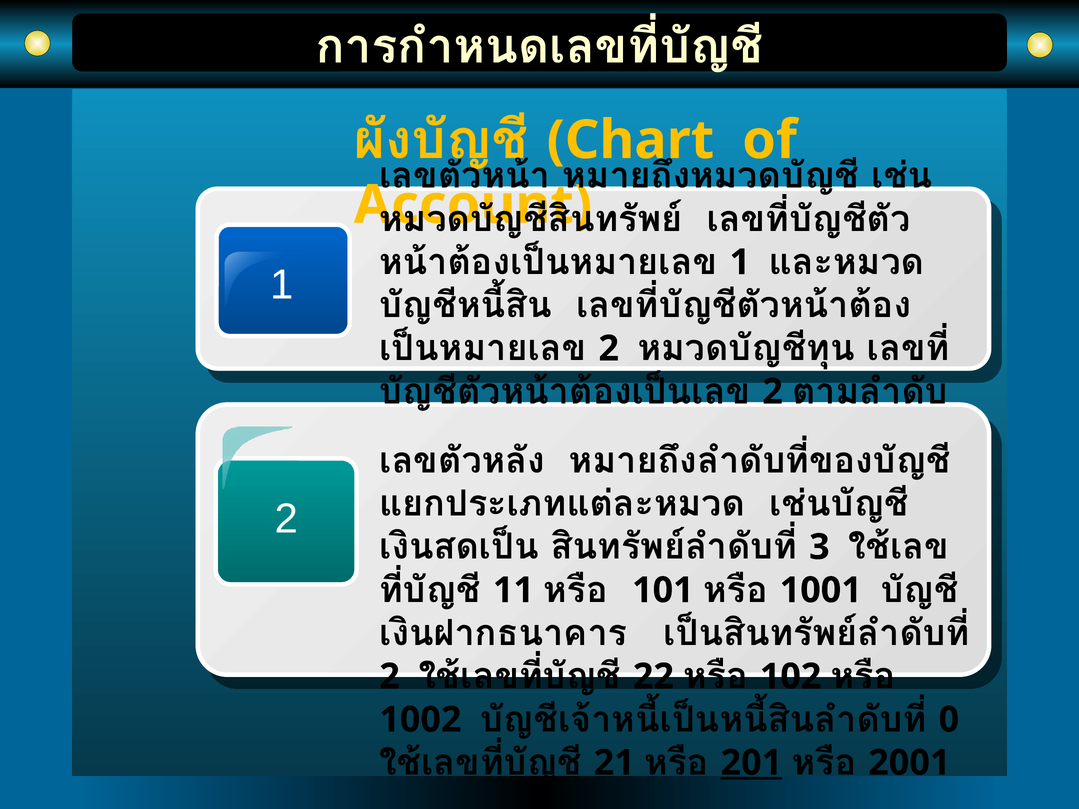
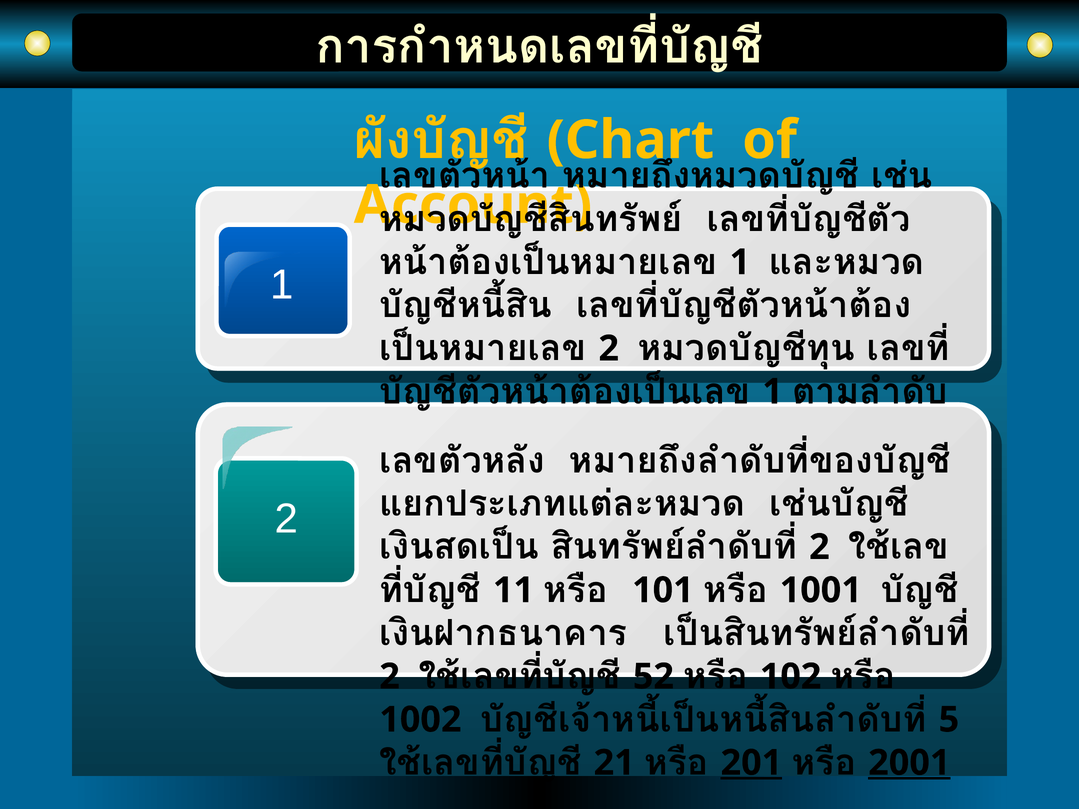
2 at (773, 392): 2 -> 1
3 at (819, 547): 3 -> 2
22: 22 -> 52
0: 0 -> 5
2001 underline: none -> present
